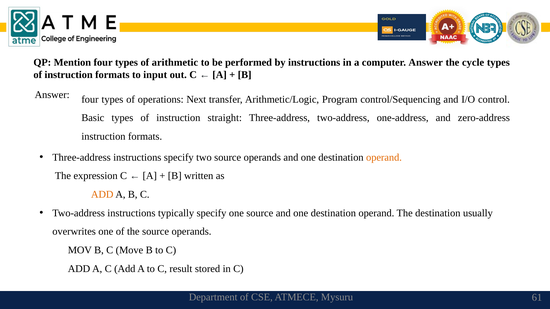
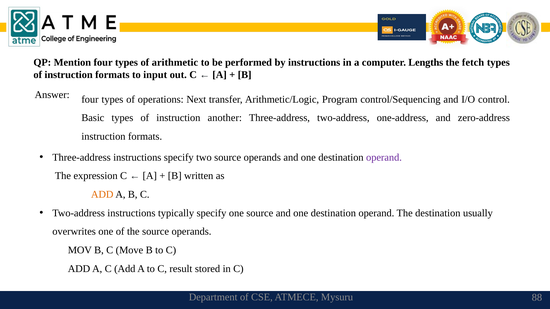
computer Answer: Answer -> Lengths
cycle: cycle -> fetch
straight: straight -> another
operand at (384, 158) colour: orange -> purple
61: 61 -> 88
